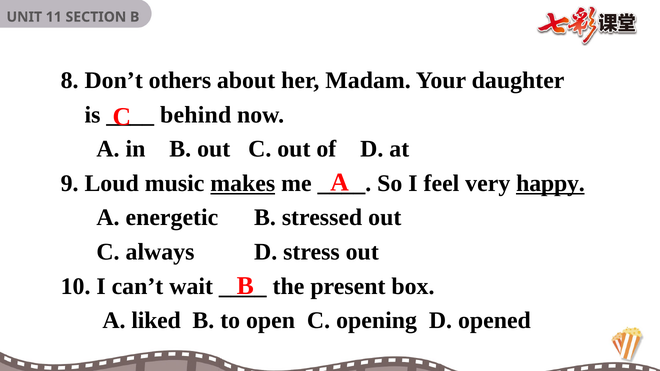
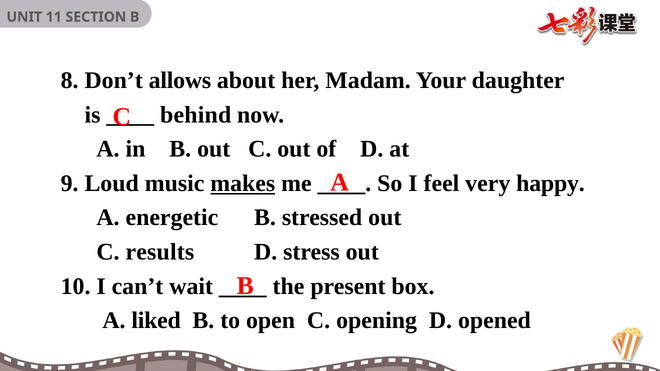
others: others -> allows
happy underline: present -> none
always: always -> results
